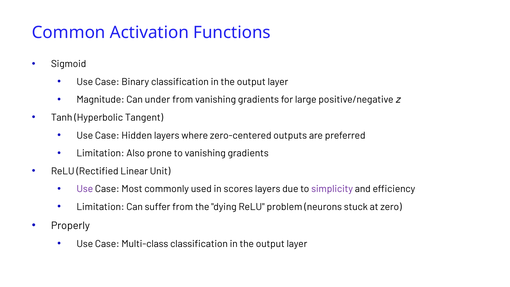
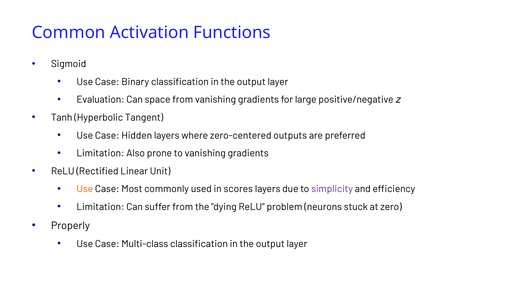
Magnitude: Magnitude -> Evaluation
under: under -> space
Use at (85, 189) colour: purple -> orange
